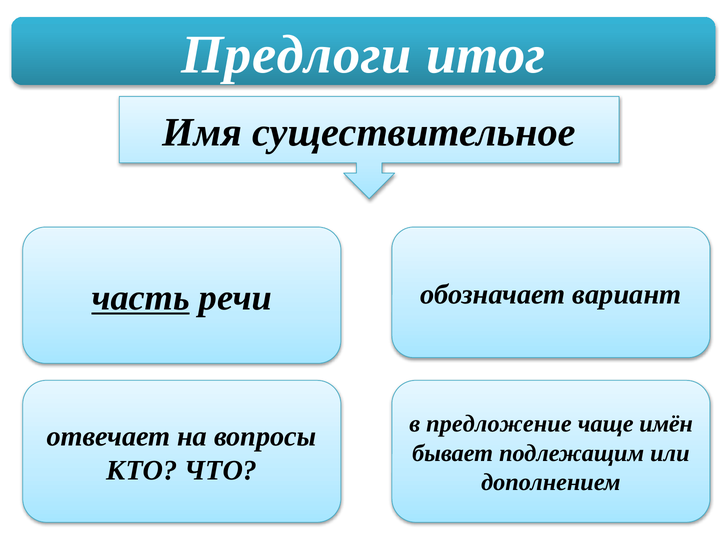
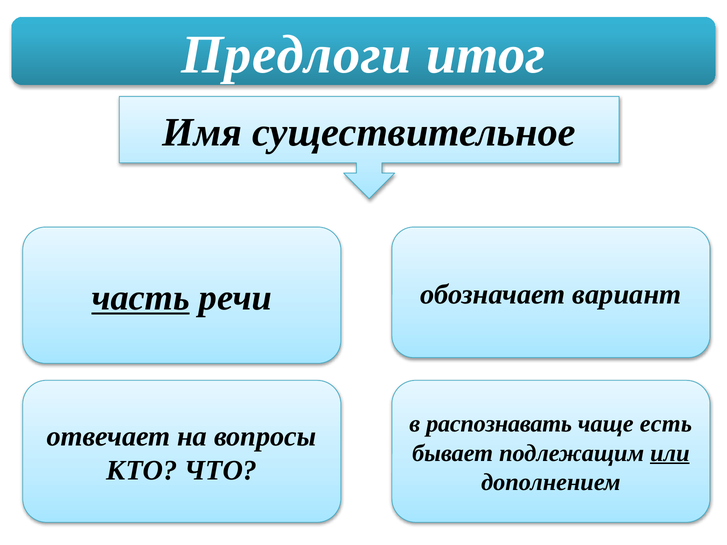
предложение: предложение -> распознавать
имён: имён -> есть
или underline: none -> present
